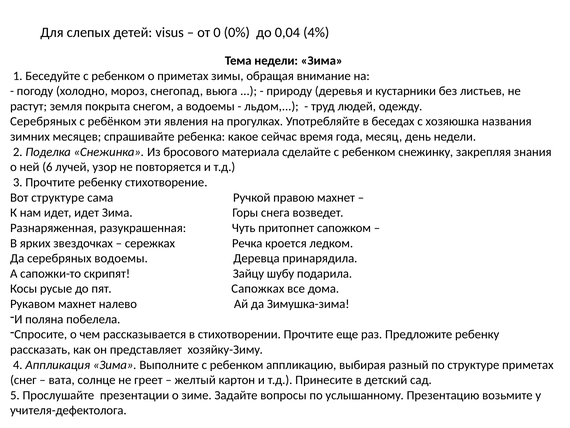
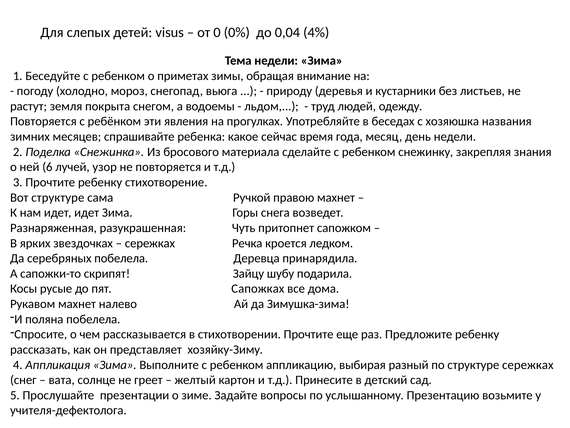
Серебряных at (43, 121): Серебряных -> Повторяется
серебряных водоемы: водоемы -> побелела
структуре приметах: приметах -> сережках
